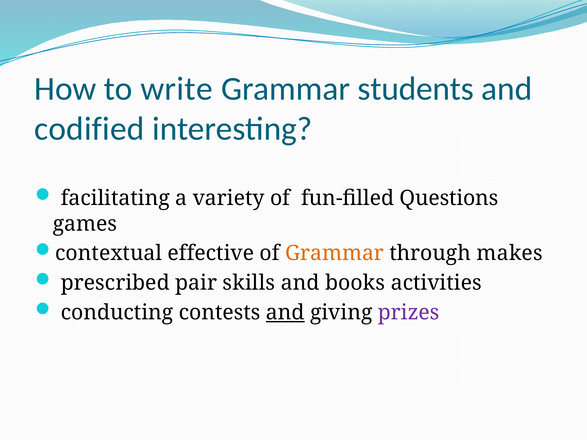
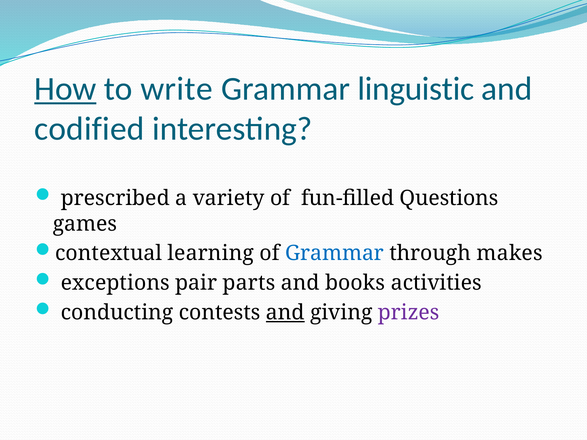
How underline: none -> present
students: students -> linguistic
facilitating: facilitating -> prescribed
effective: effective -> learning
Grammar at (335, 253) colour: orange -> blue
prescribed: prescribed -> exceptions
skills: skills -> parts
